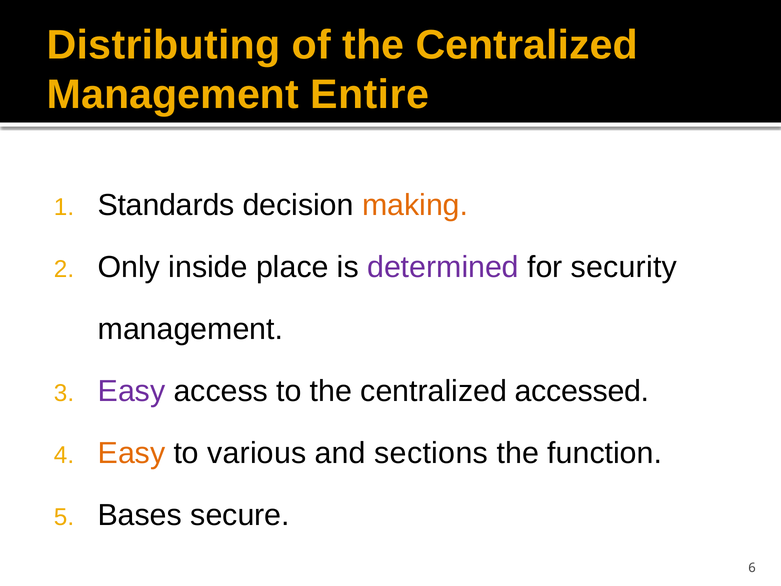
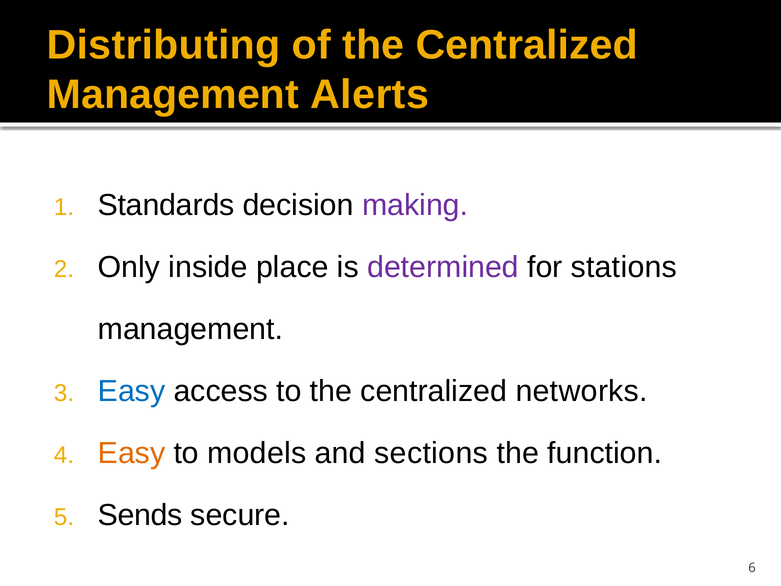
Entire: Entire -> Alerts
making colour: orange -> purple
security: security -> stations
Easy at (132, 391) colour: purple -> blue
accessed: accessed -> networks
various: various -> models
Bases: Bases -> Sends
